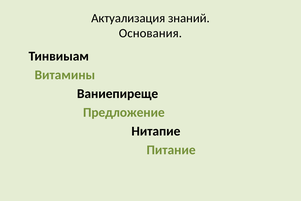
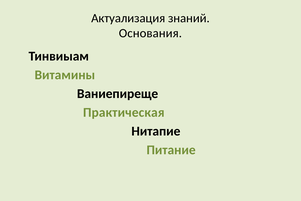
Предложение: Предложение -> Практическая
